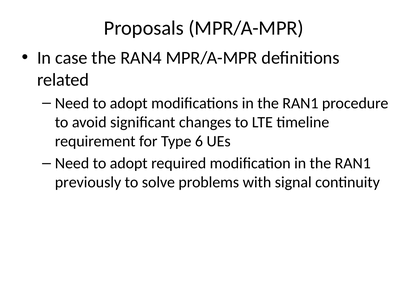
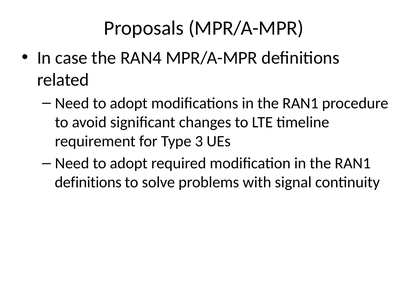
6: 6 -> 3
previously at (88, 182): previously -> definitions
